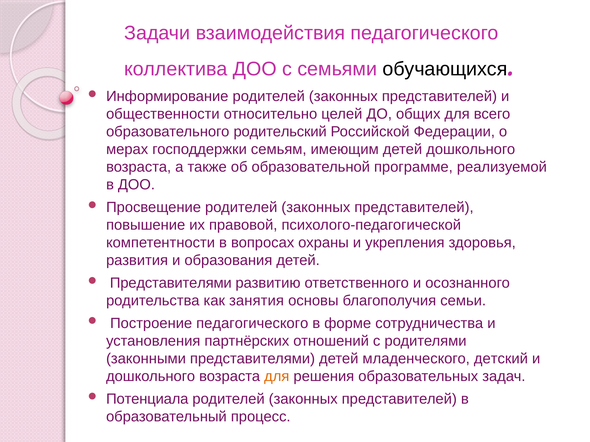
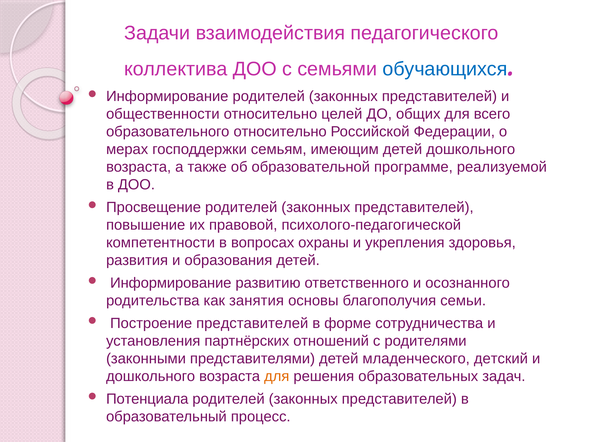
обучающихся colour: black -> blue
образовательного родительский: родительский -> относительно
Представителями at (171, 283): Представителями -> Информирование
Построение педагогического: педагогического -> представителей
